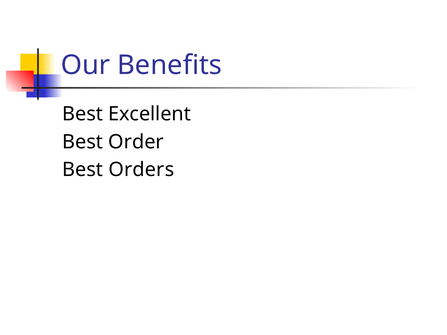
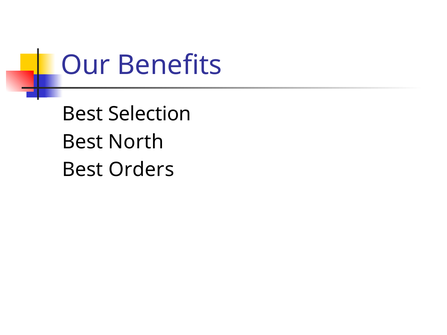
Excellent: Excellent -> Selection
Order: Order -> North
